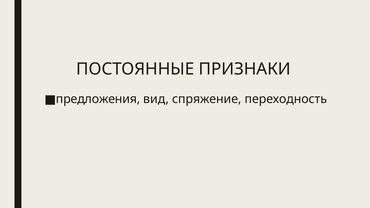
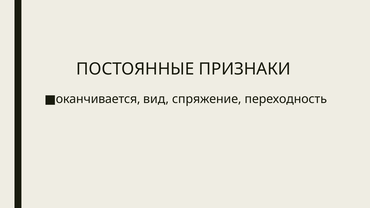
предложения: предложения -> оканчивается
